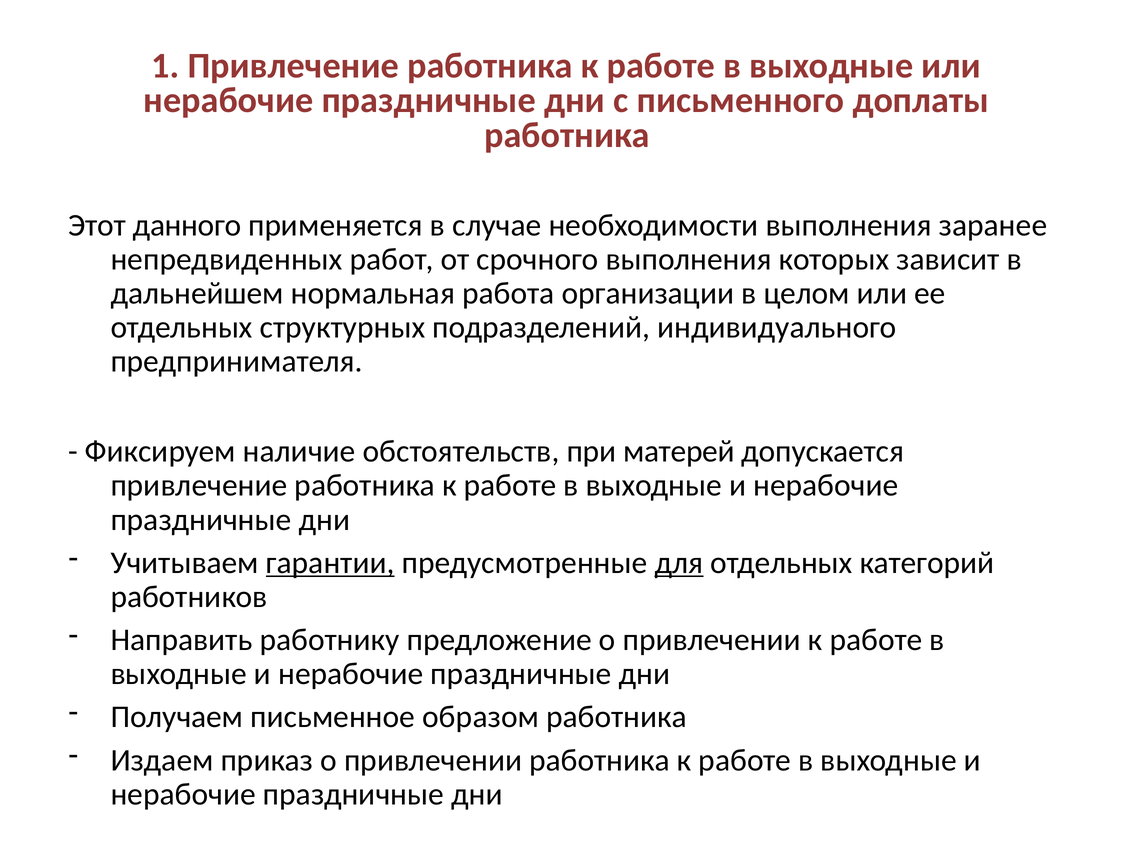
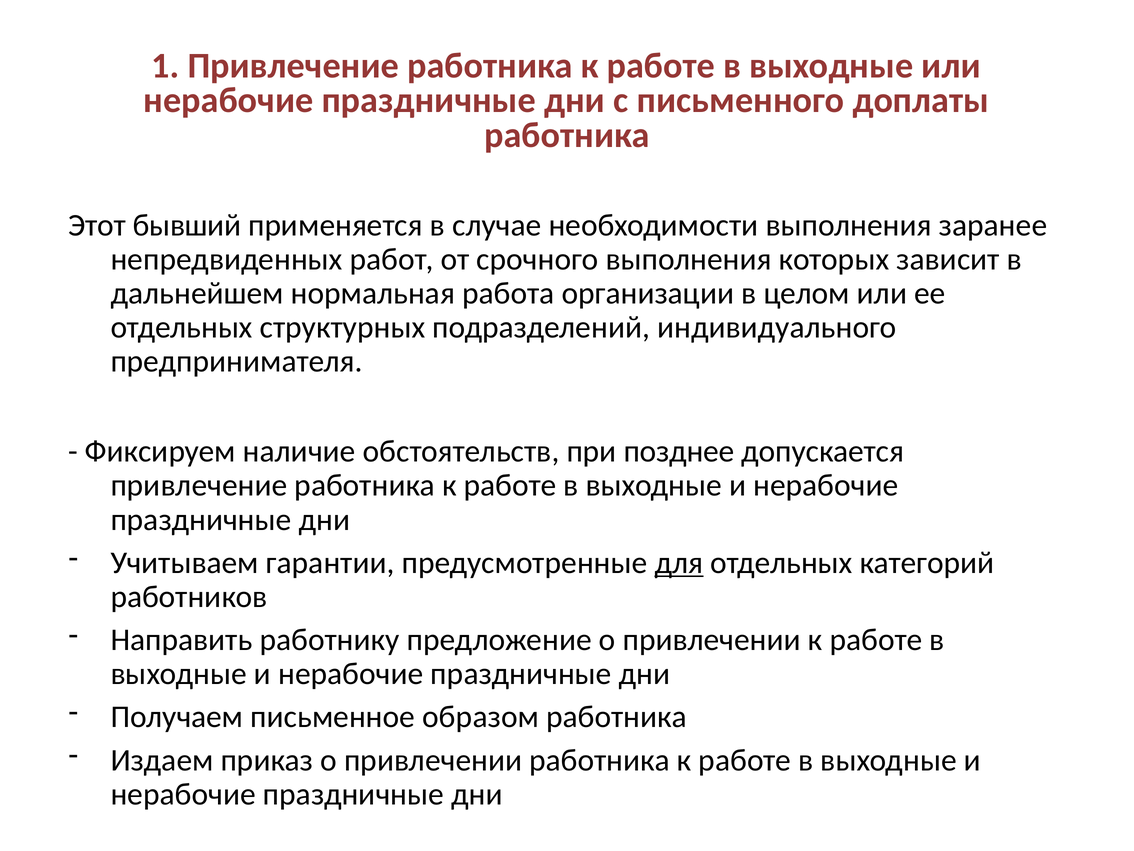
данного: данного -> бывший
матерей: матерей -> позднее
гарантии underline: present -> none
